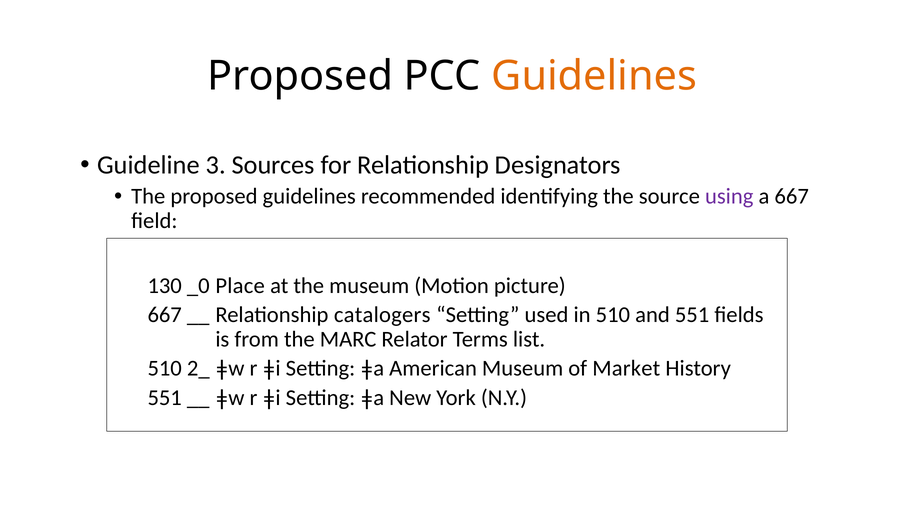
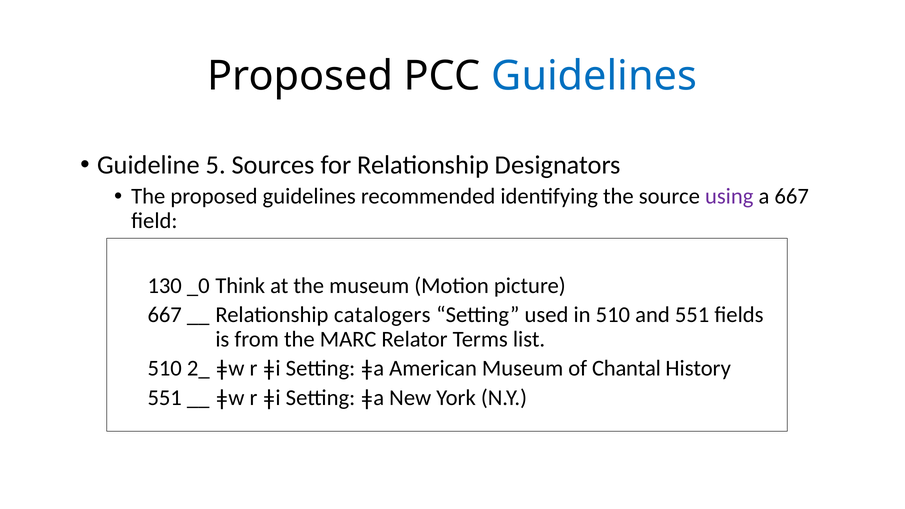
Guidelines at (594, 76) colour: orange -> blue
3: 3 -> 5
Place: Place -> Think
Market: Market -> Chantal
